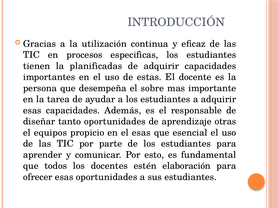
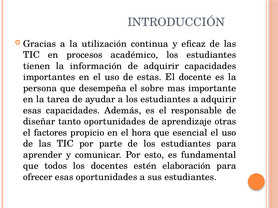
especificas: especificas -> académico
planificadas: planificadas -> información
equipos: equipos -> factores
el esas: esas -> hora
